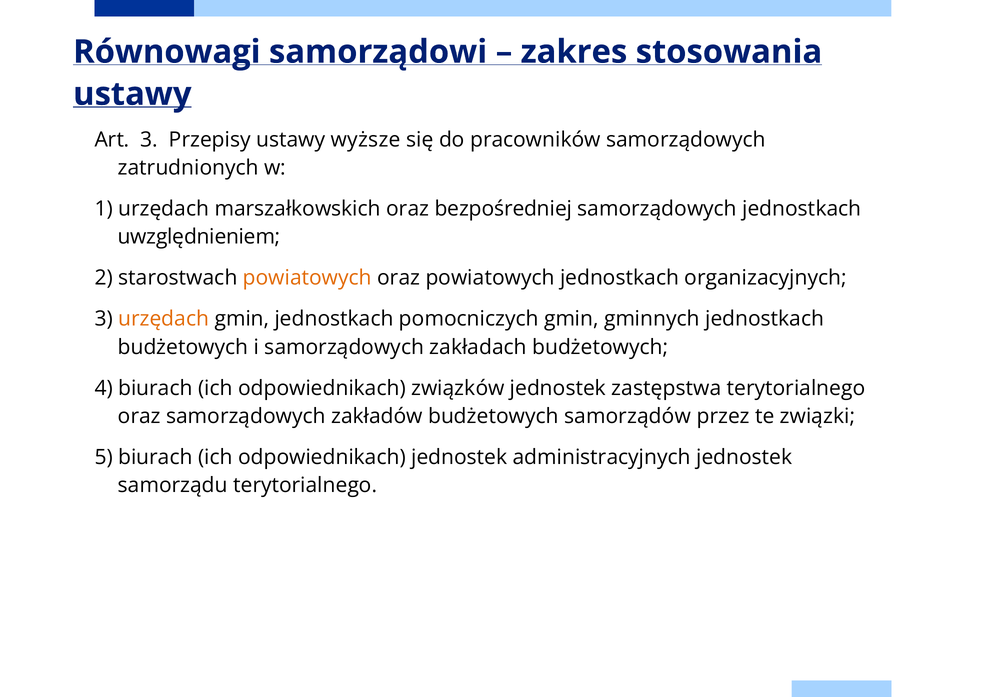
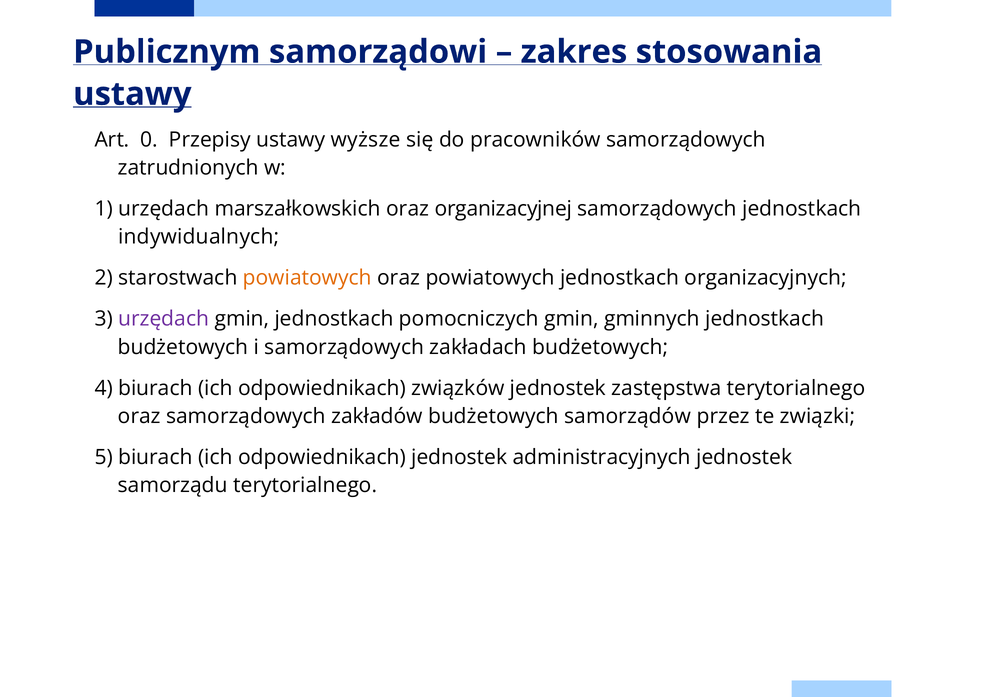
Równowagi: Równowagi -> Publicznym
Art 3: 3 -> 0
bezpośredniej: bezpośredniej -> organizacyjnej
uwzględnieniem: uwzględnieniem -> indywidualnych
urzędach at (164, 319) colour: orange -> purple
